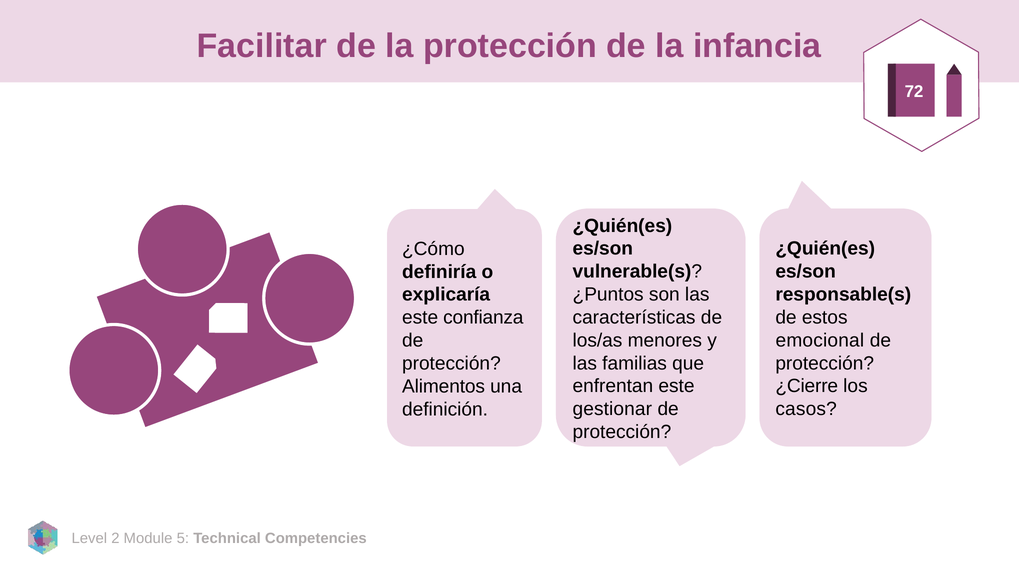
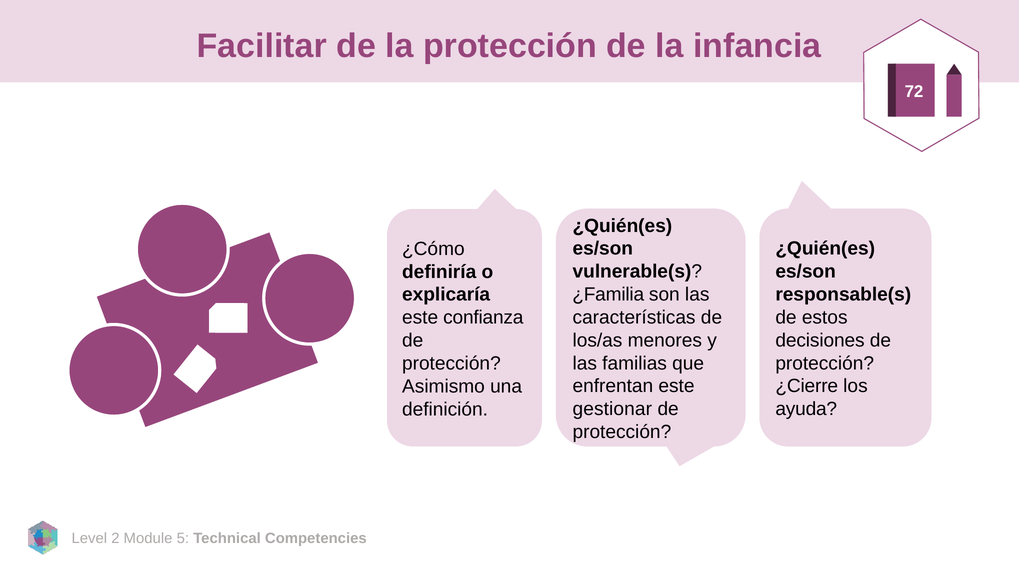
¿Puntos: ¿Puntos -> ¿Familia
emocional: emocional -> decisiones
Alimentos: Alimentos -> Asimismo
casos: casos -> ayuda
